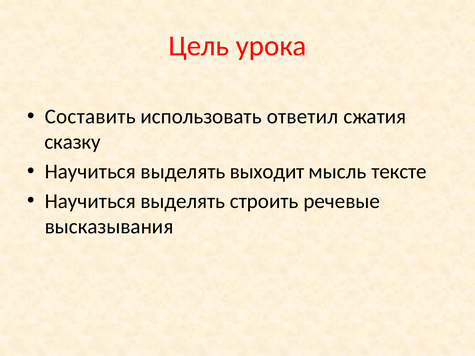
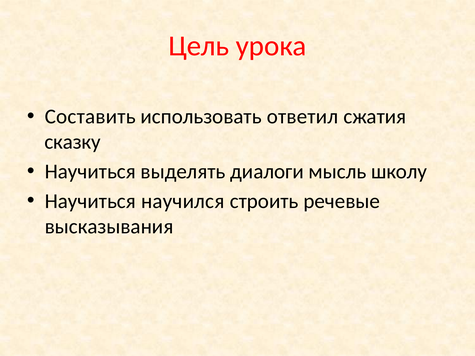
выходит: выходит -> диалоги
тексте: тексте -> школу
выделять at (183, 201): выделять -> научился
